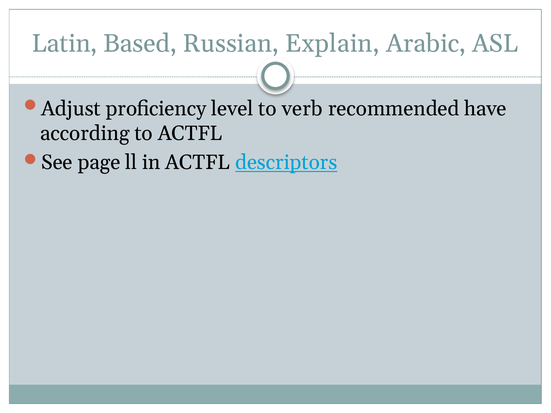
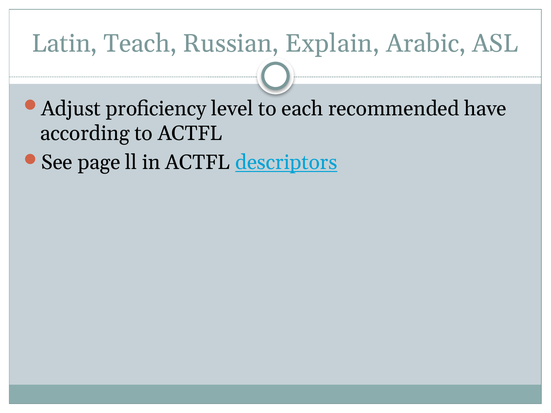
Based: Based -> Teach
verb: verb -> each
